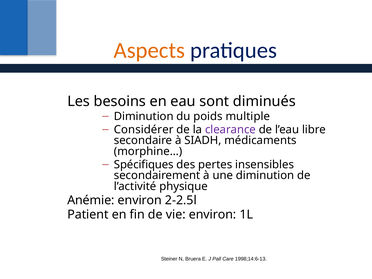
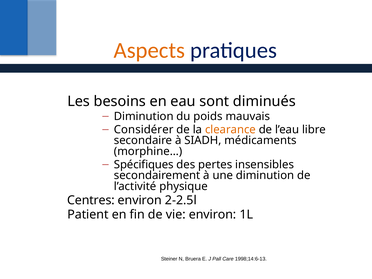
multiple: multiple -> mauvais
clearance colour: purple -> orange
Anémie: Anémie -> Centres
